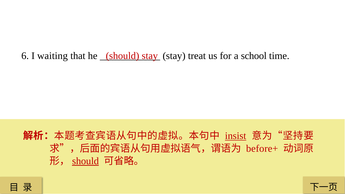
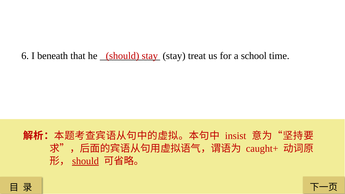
waiting: waiting -> beneath
insist underline: present -> none
before+: before+ -> caught+
